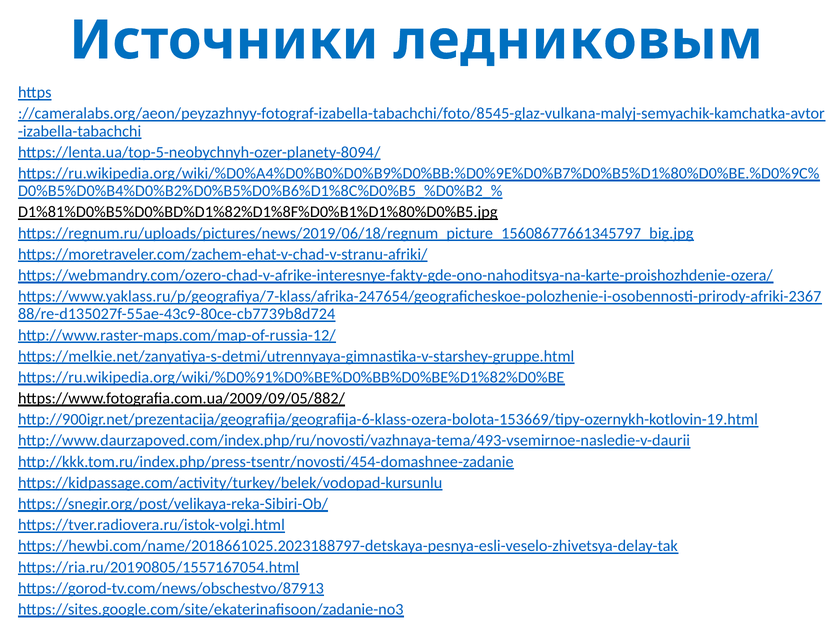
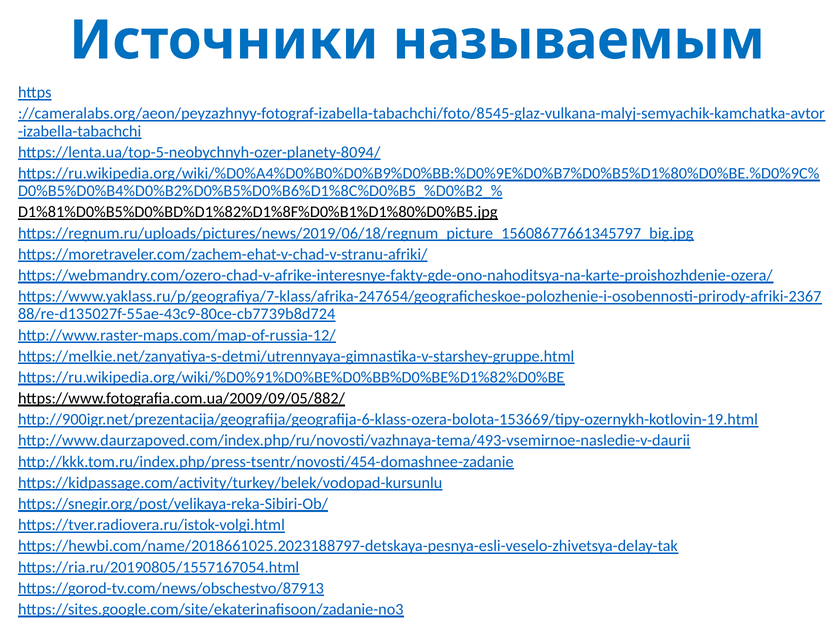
ледниковым: ледниковым -> называемым
